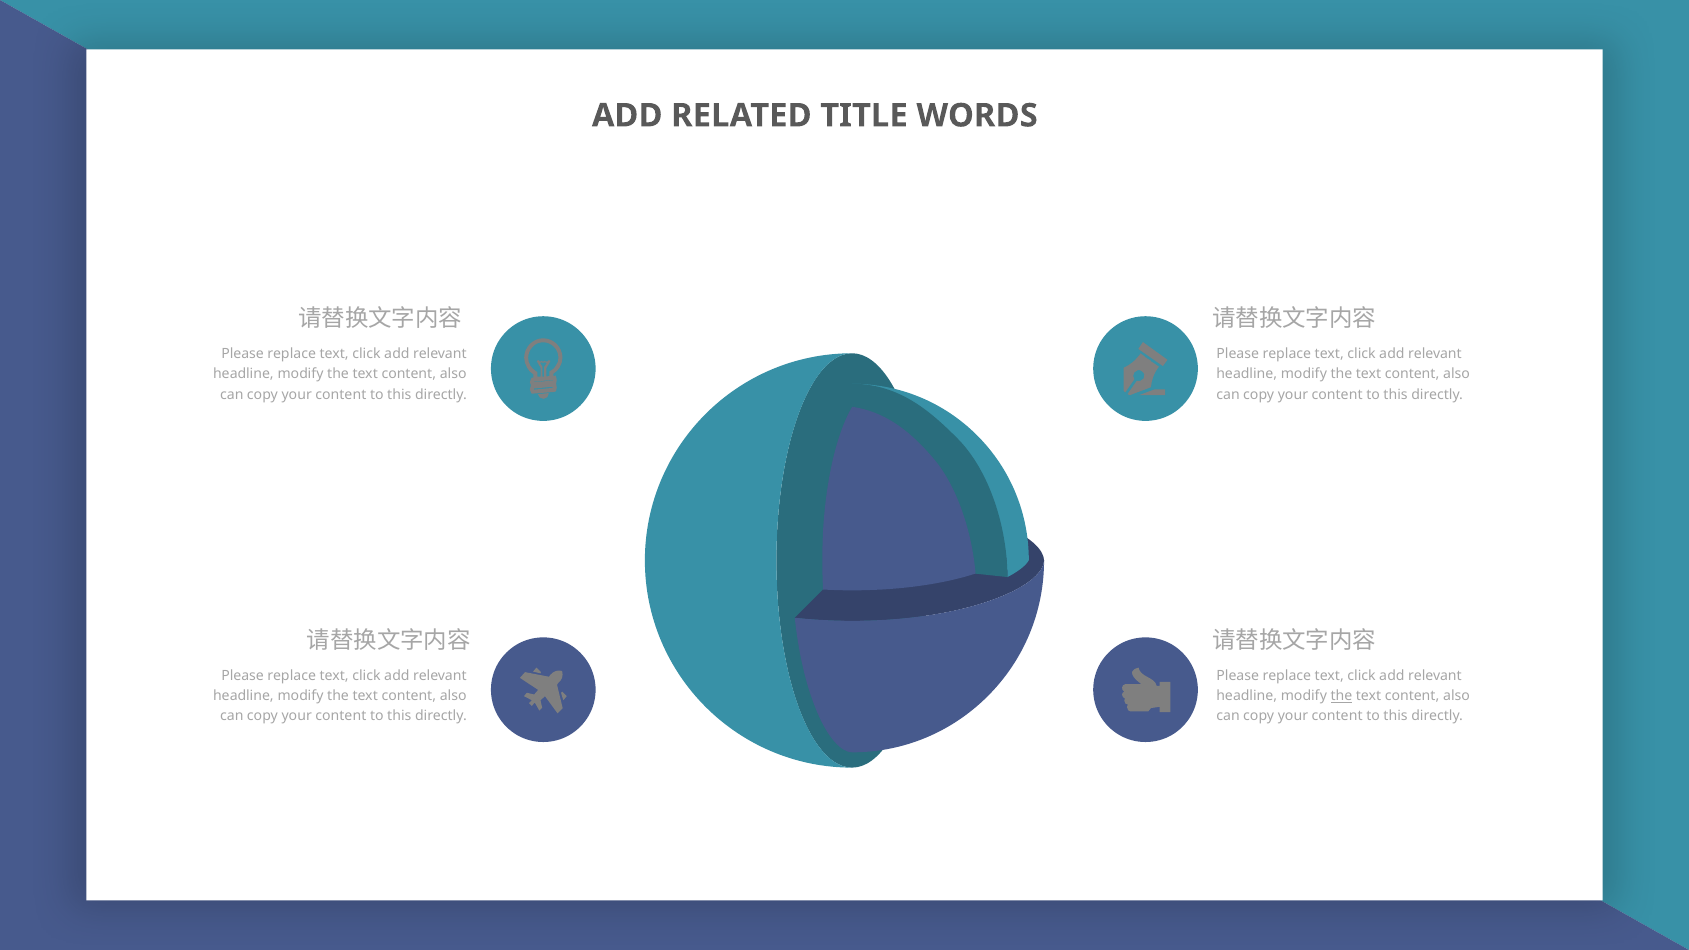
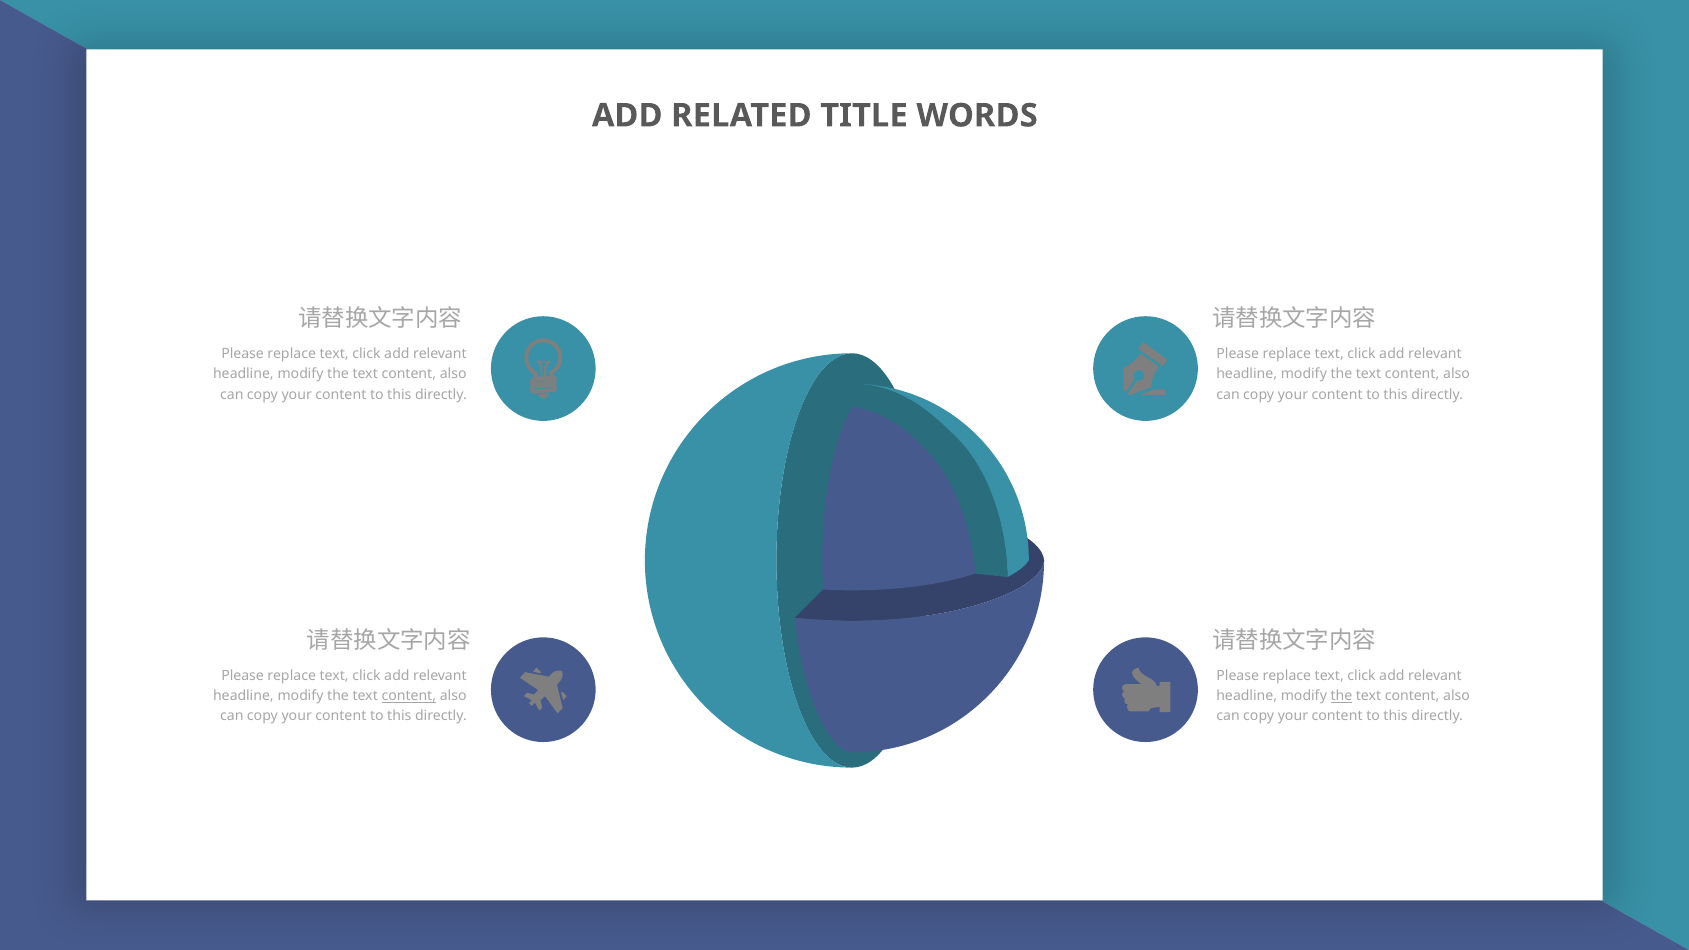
content at (409, 696) underline: none -> present
